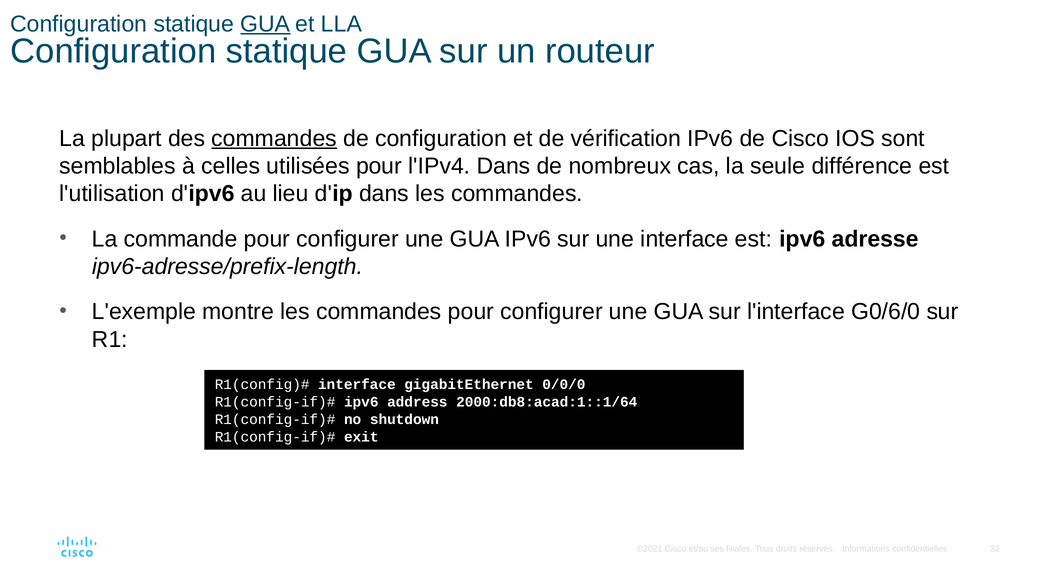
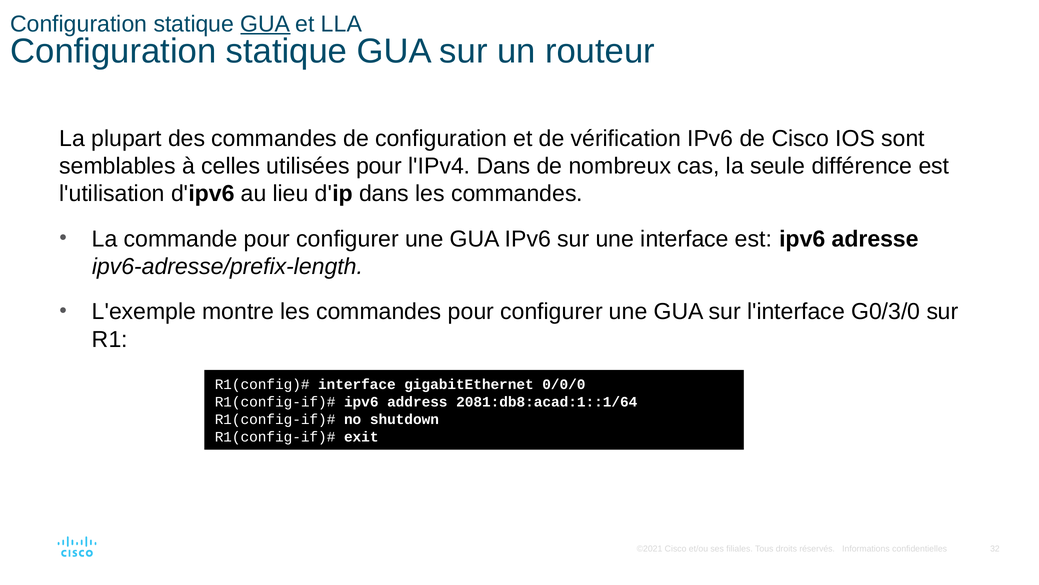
commandes at (274, 138) underline: present -> none
G0/6/0: G0/6/0 -> G0/3/0
2000:db8:acad:1::1/64: 2000:db8:acad:1::1/64 -> 2081:db8:acad:1::1/64
